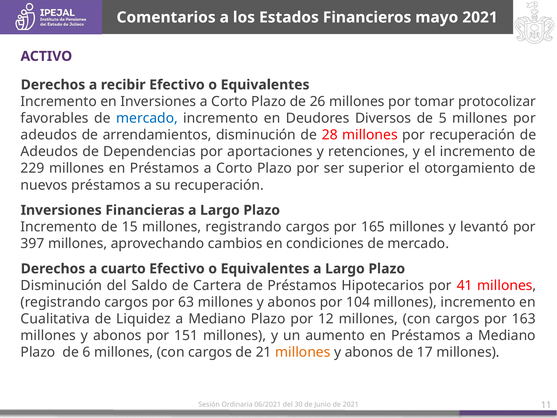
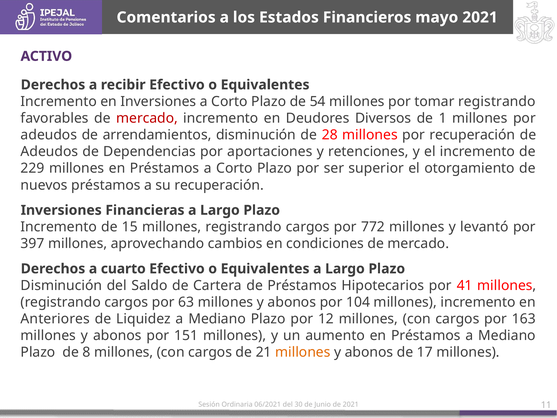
26: 26 -> 54
tomar protocolizar: protocolizar -> registrando
mercado at (147, 118) colour: blue -> red
5: 5 -> 1
165: 165 -> 772
Cualitativa: Cualitativa -> Anteriores
6: 6 -> 8
